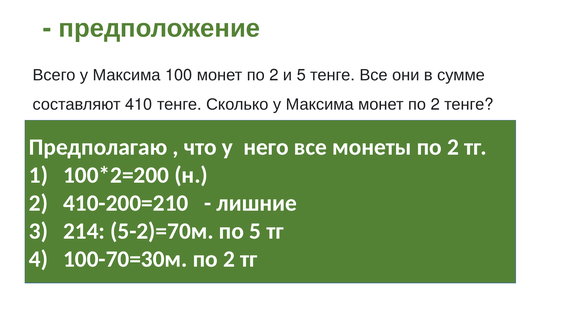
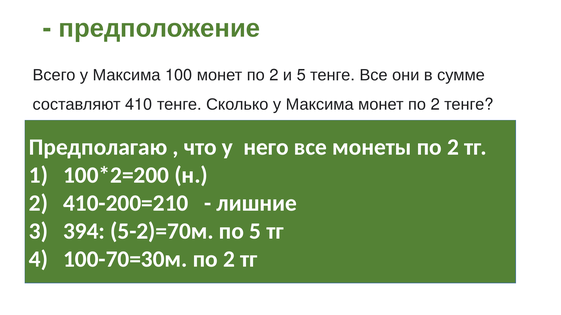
214: 214 -> 394
